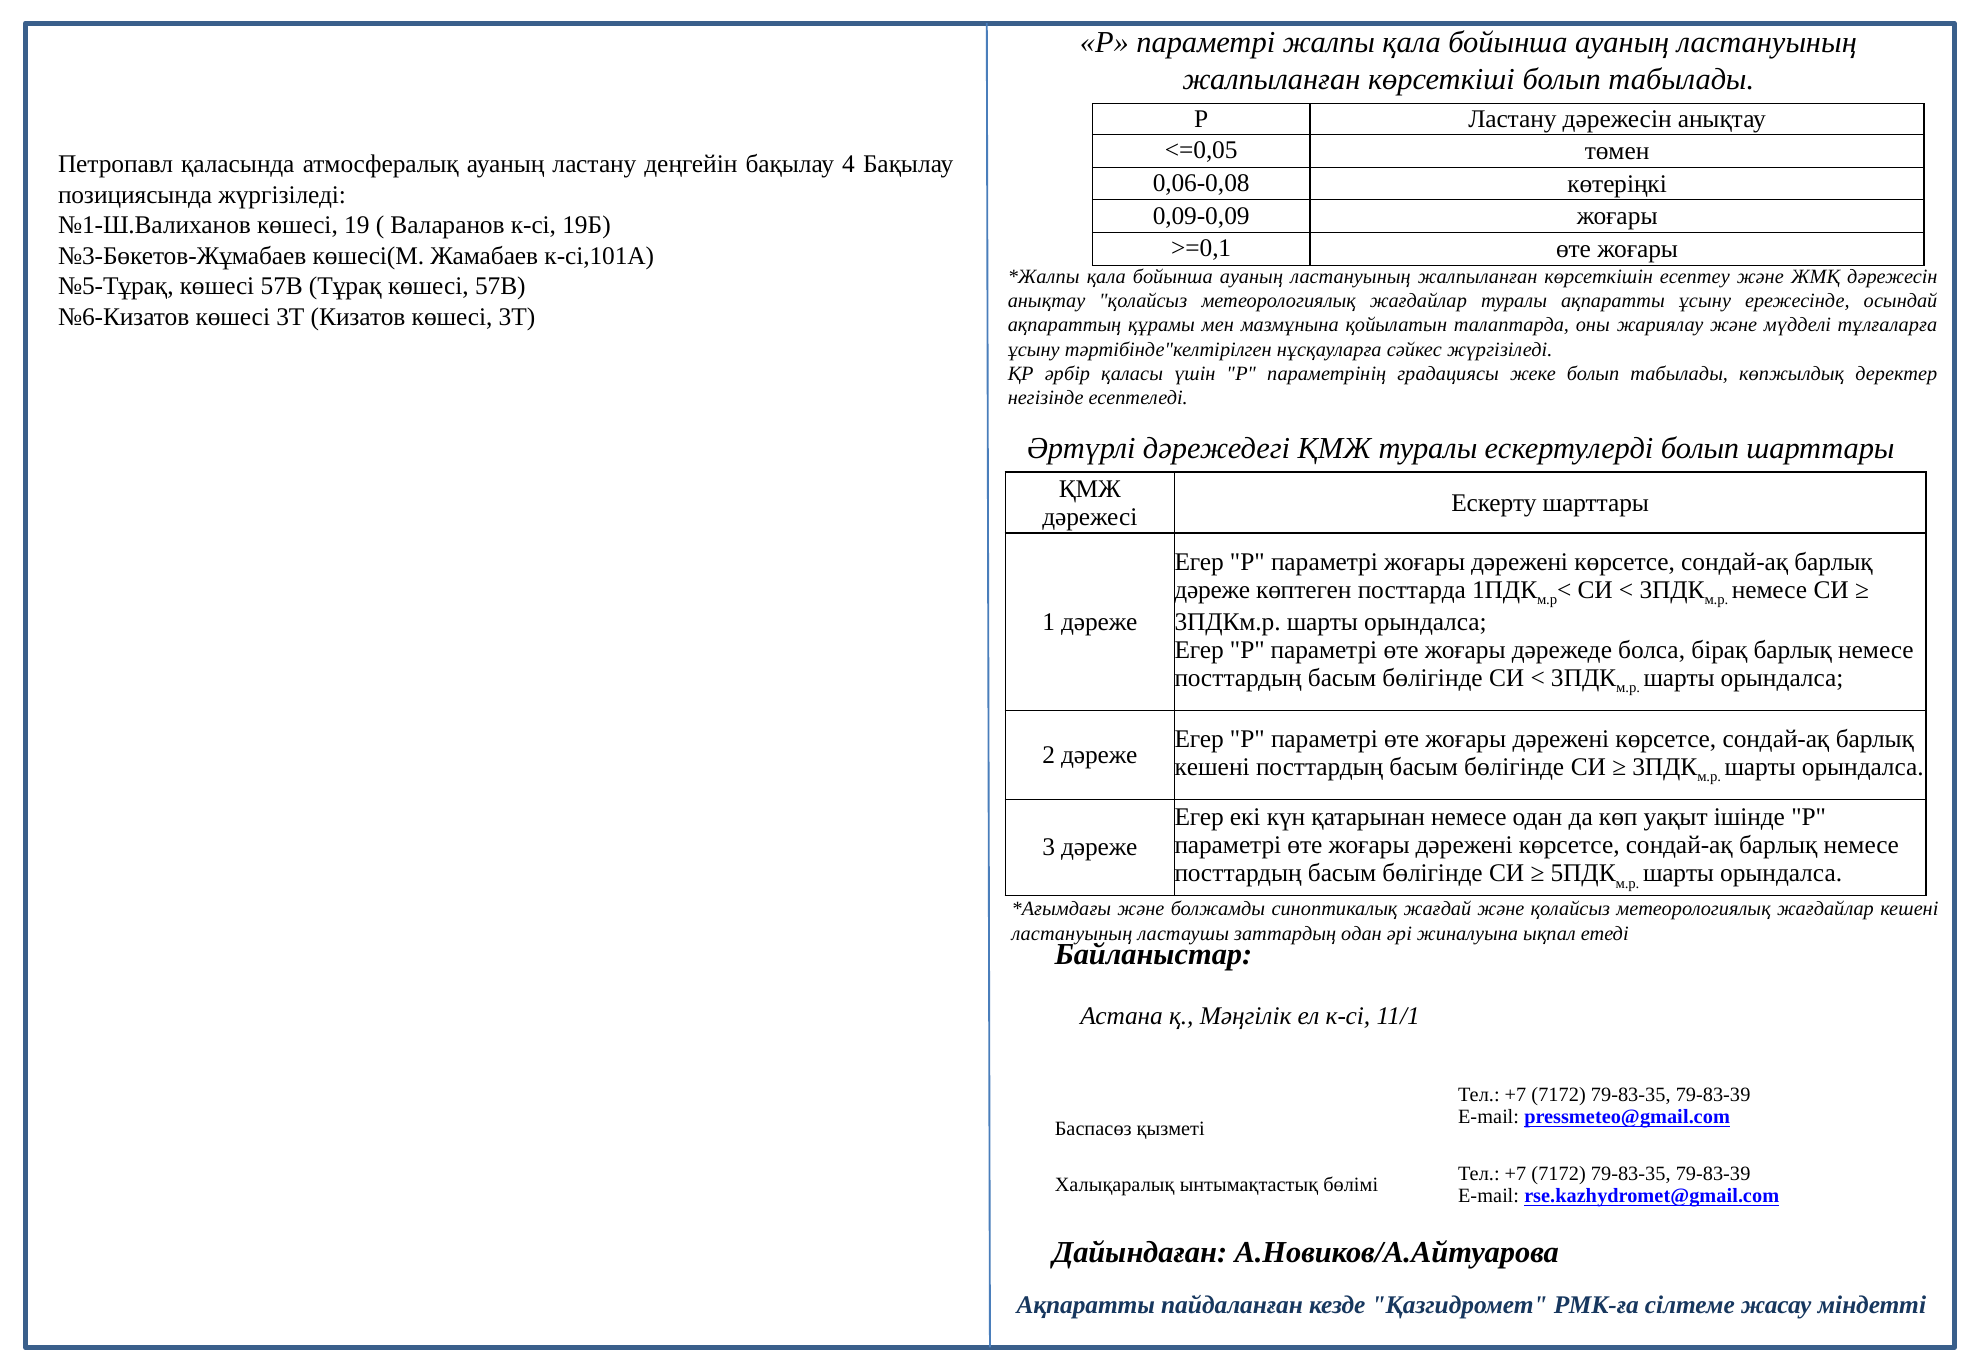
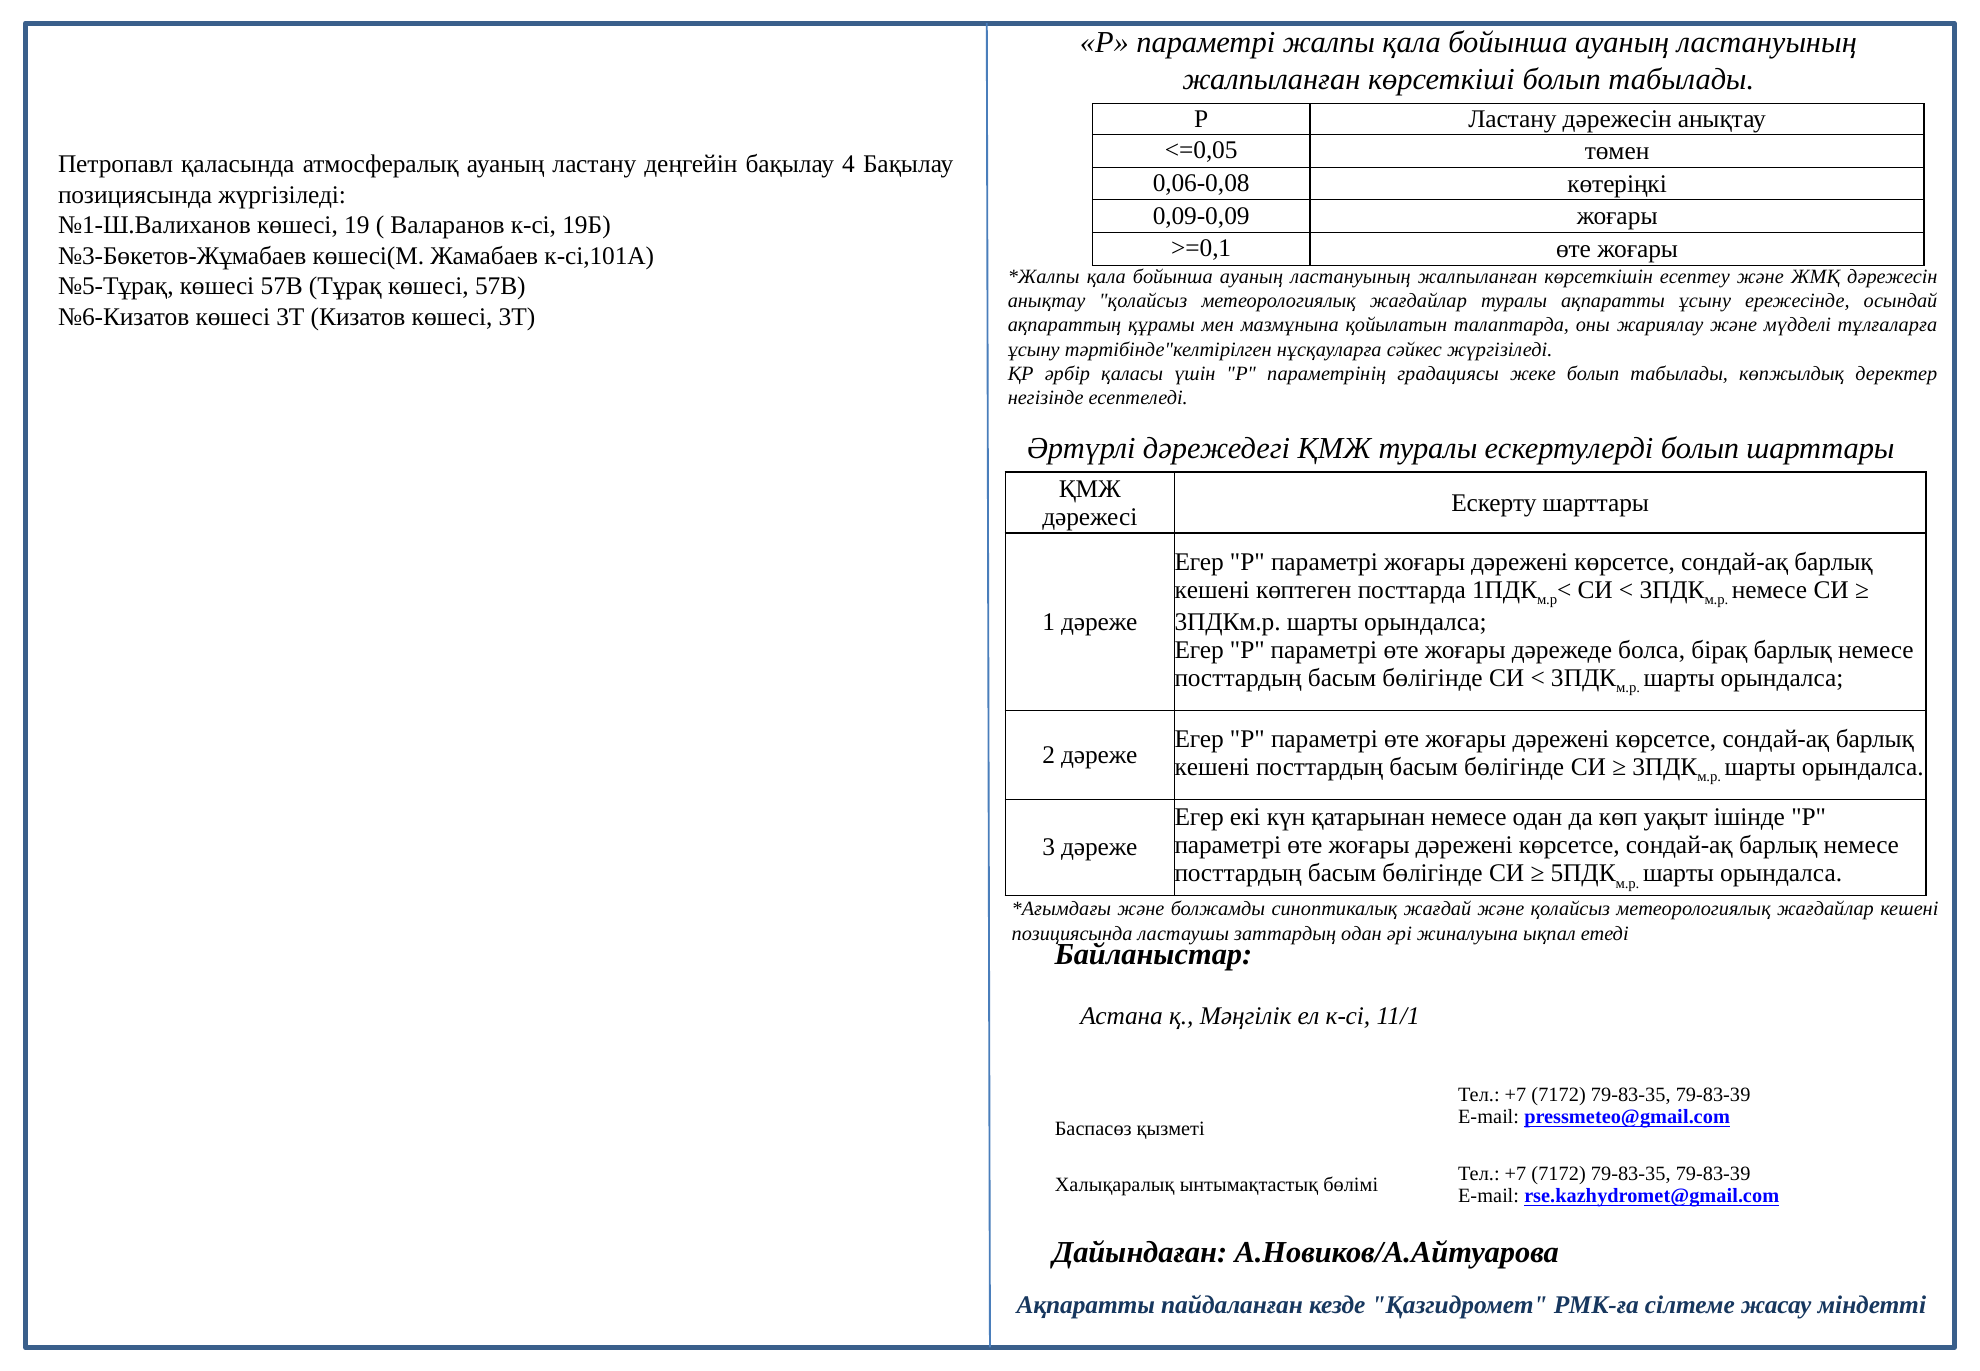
дәреже at (1212, 590): дәреже -> кешені
ластануының at (1072, 933): ластануының -> позициясында
